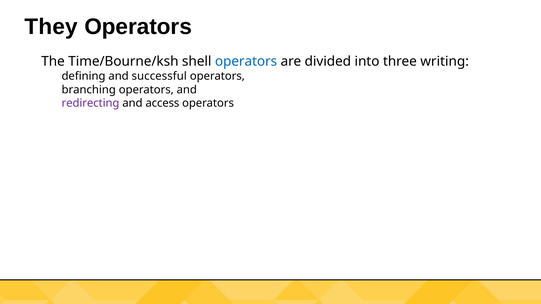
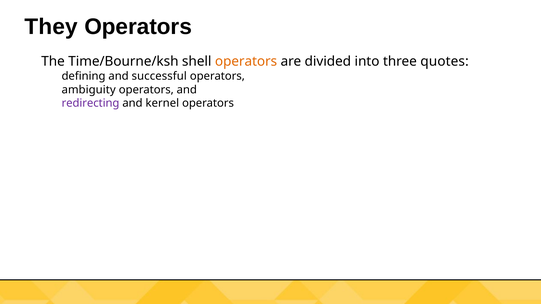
operators at (246, 61) colour: blue -> orange
writing: writing -> quotes
branching: branching -> ambiguity
access: access -> kernel
